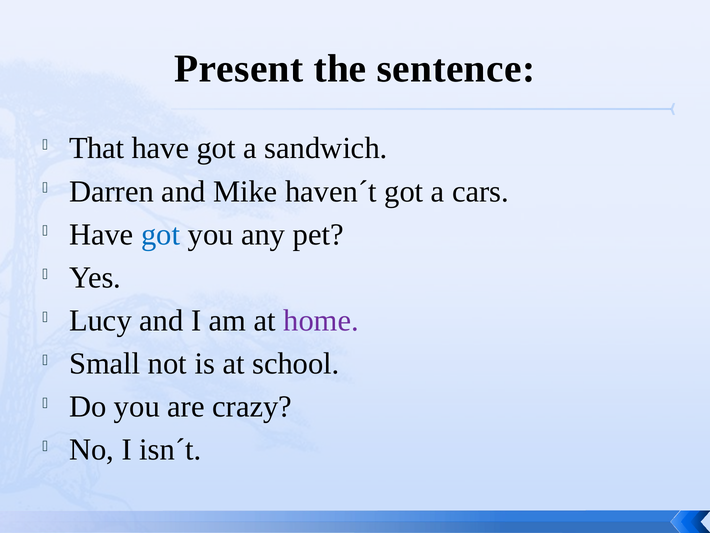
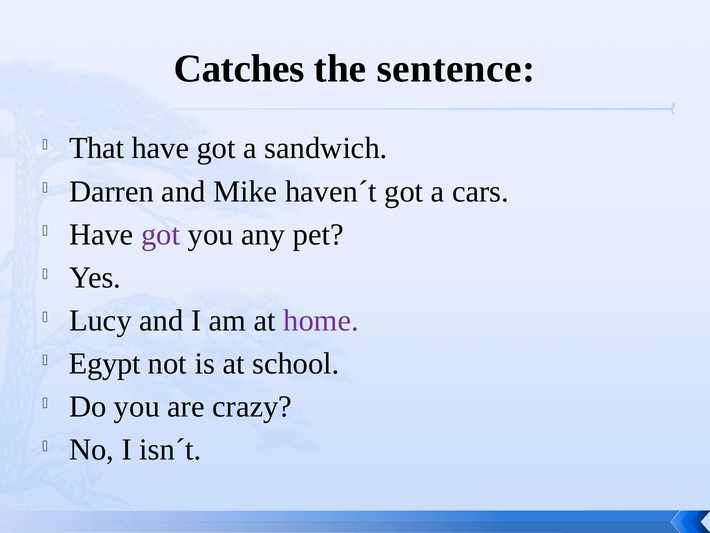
Present: Present -> Catches
got at (161, 234) colour: blue -> purple
Small: Small -> Egypt
